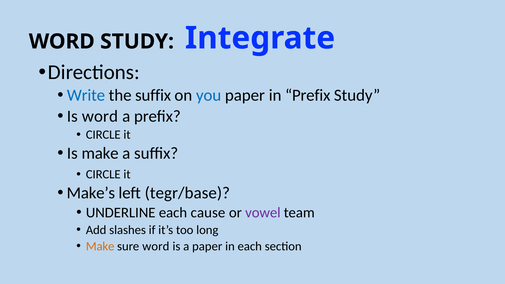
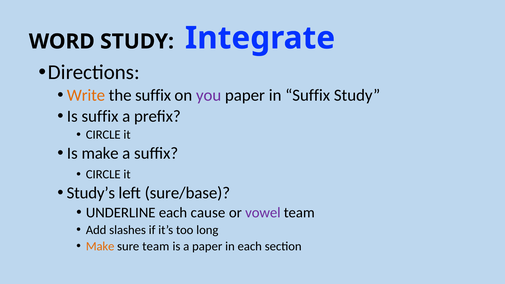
Write colour: blue -> orange
you colour: blue -> purple
in Prefix: Prefix -> Suffix
Is word: word -> suffix
Make’s: Make’s -> Study’s
tegr/base: tegr/base -> sure/base
sure word: word -> team
